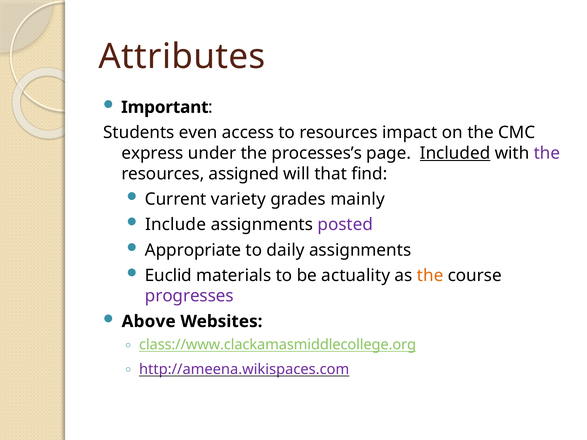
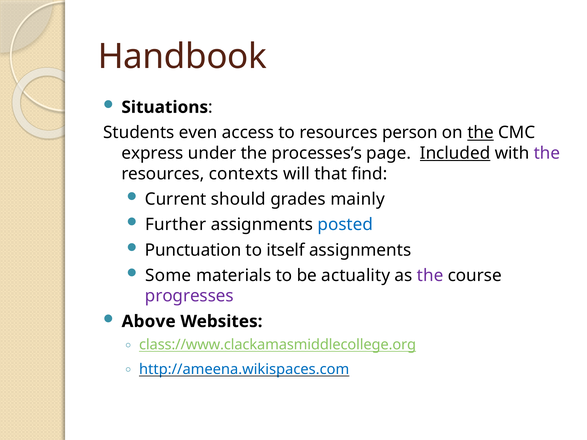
Attributes: Attributes -> Handbook
Important: Important -> Situations
impact: impact -> person
the at (481, 133) underline: none -> present
assigned: assigned -> contexts
variety: variety -> should
Include: Include -> Further
posted colour: purple -> blue
Appropriate: Appropriate -> Punctuation
daily: daily -> itself
Euclid: Euclid -> Some
the at (430, 276) colour: orange -> purple
http://ameena.wikispaces.com colour: purple -> blue
